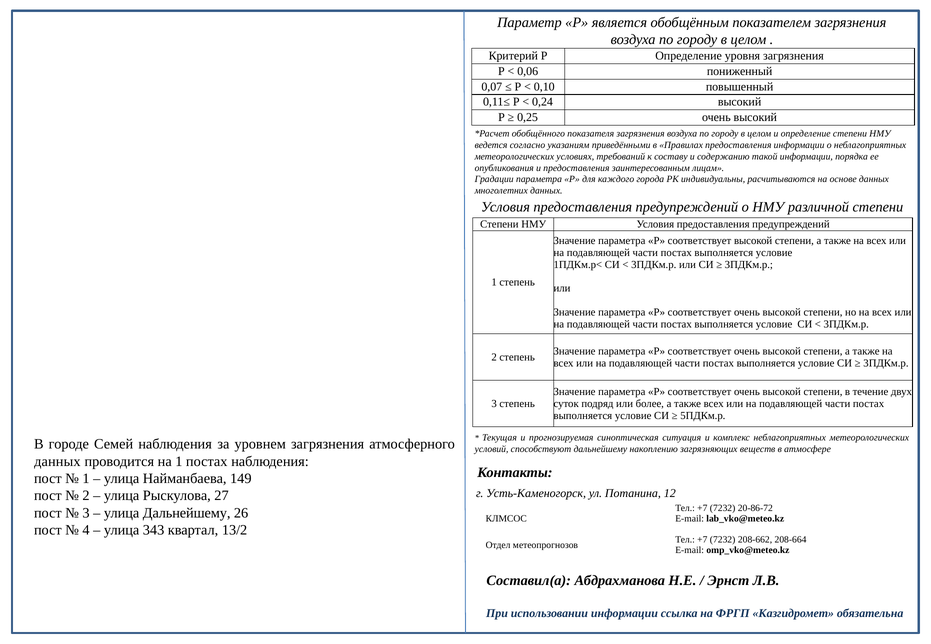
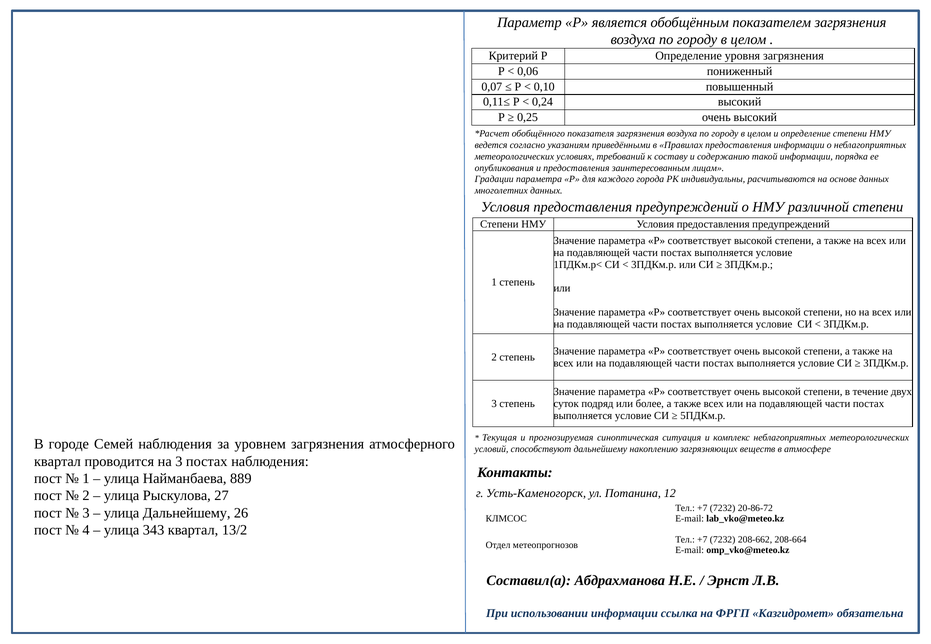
данных at (57, 462): данных -> квартал
на 1: 1 -> 3
149: 149 -> 889
